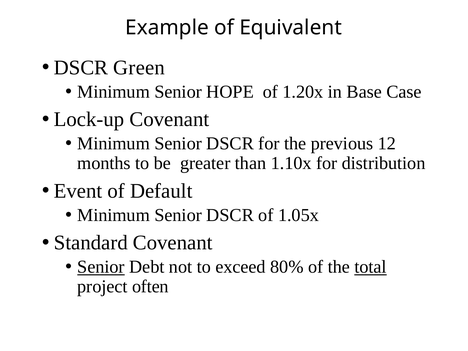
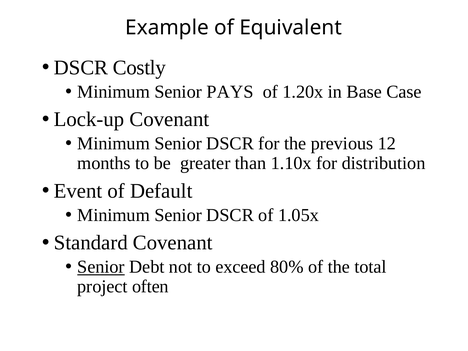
Green: Green -> Costly
HOPE: HOPE -> PAYS
total underline: present -> none
